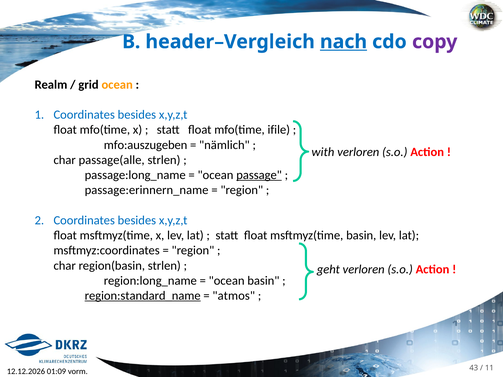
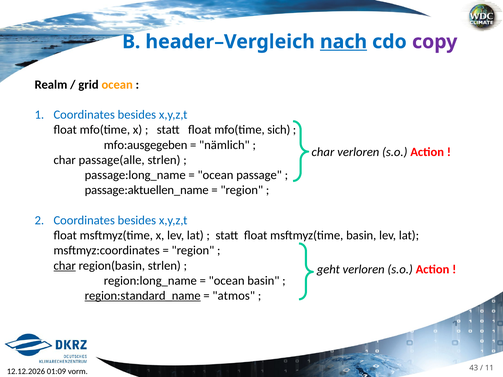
ifile: ifile -> sich
mfo:auszugeben: mfo:auszugeben -> mfo:ausgegeben
with at (323, 152): with -> char
passage underline: present -> none
passage:erinnern_name: passage:erinnern_name -> passage:aktuellen_name
char at (65, 266) underline: none -> present
